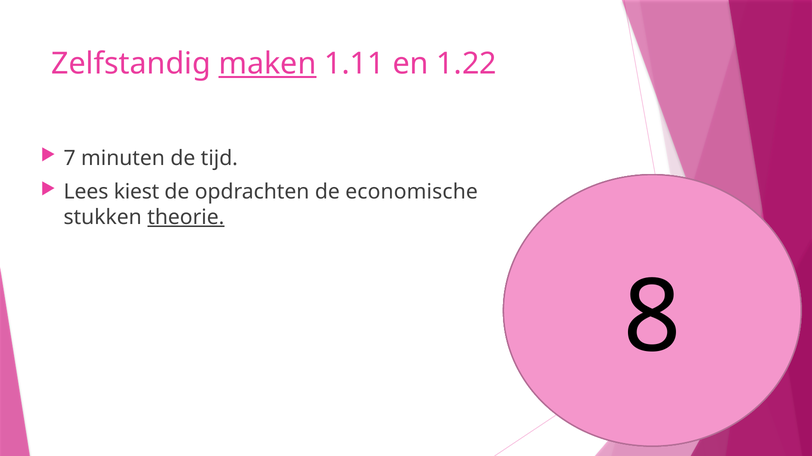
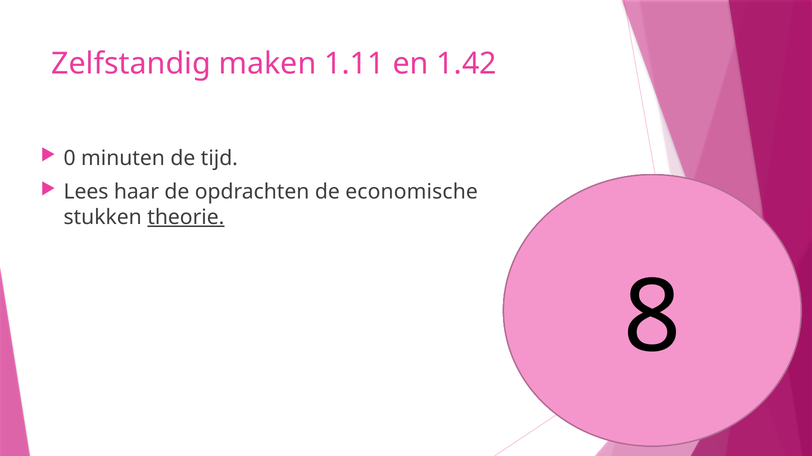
maken underline: present -> none
1.22: 1.22 -> 1.42
7: 7 -> 0
kiest: kiest -> haar
